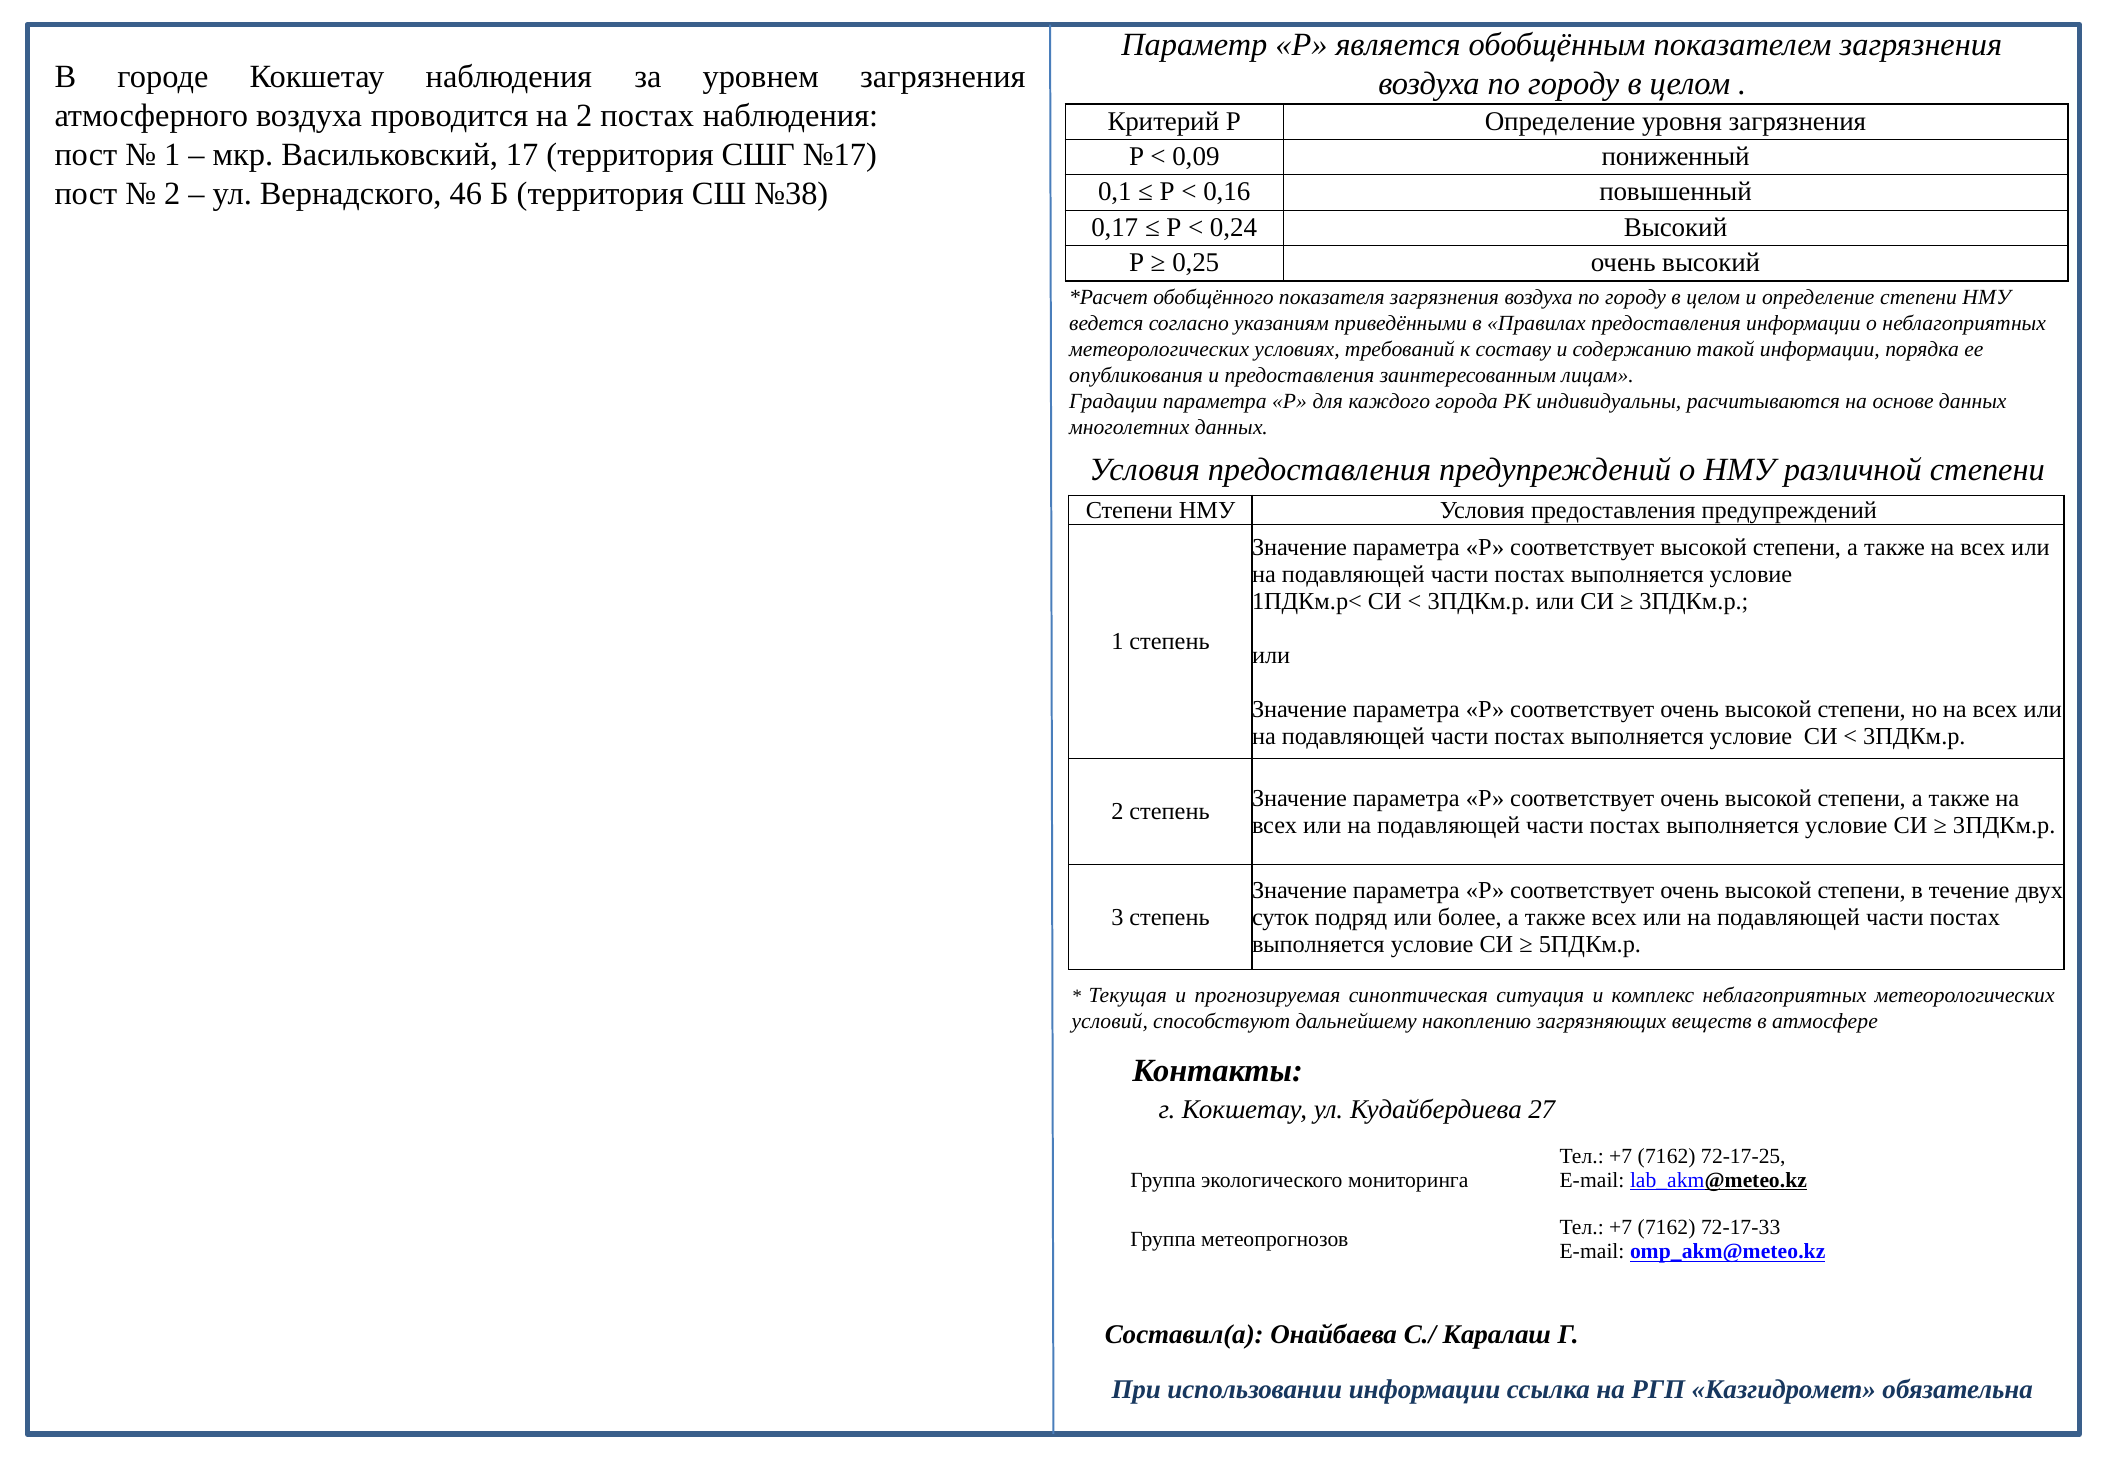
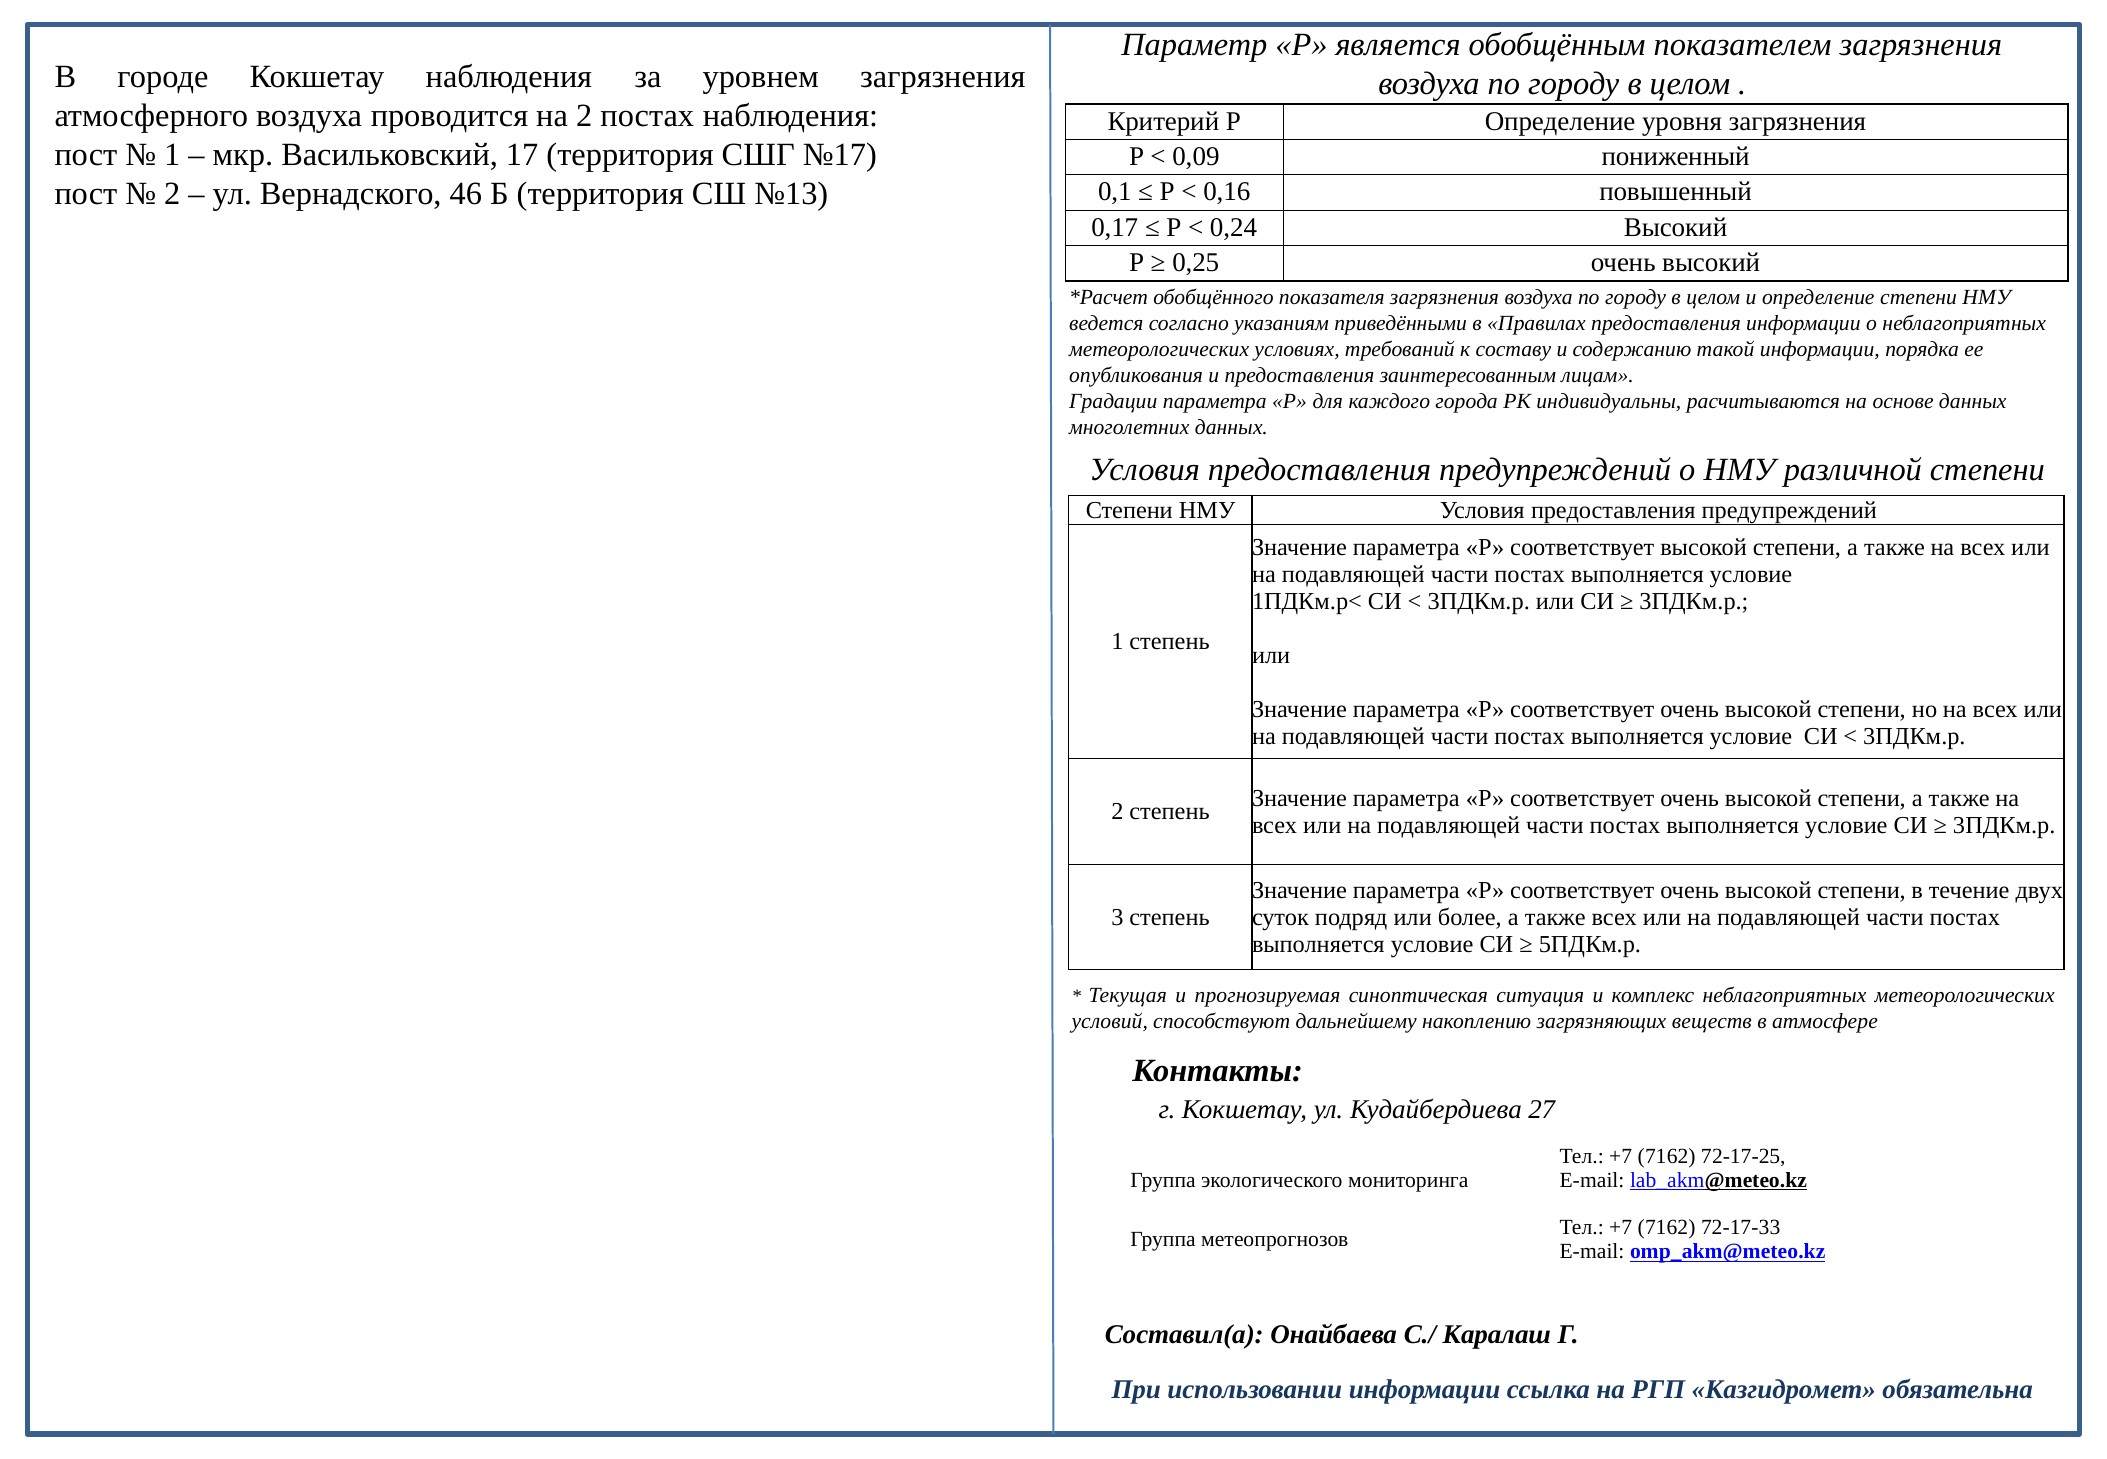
№38: №38 -> №13
